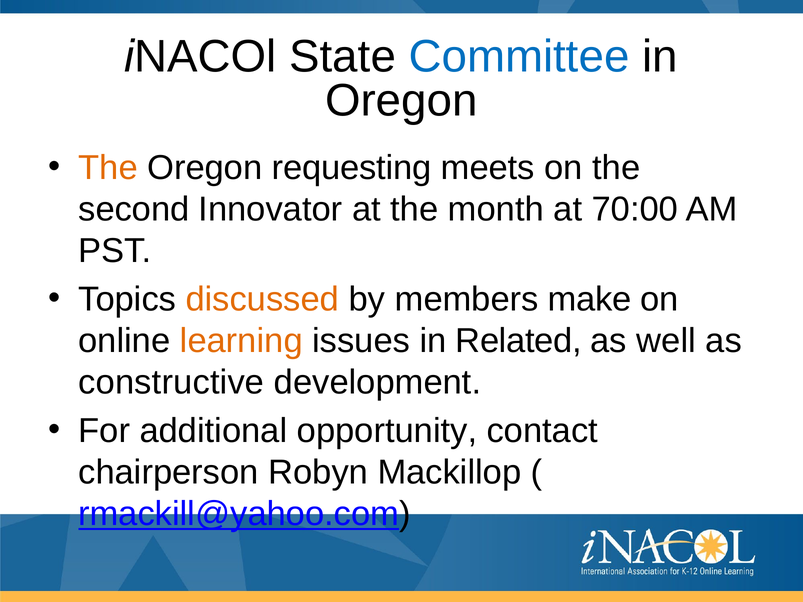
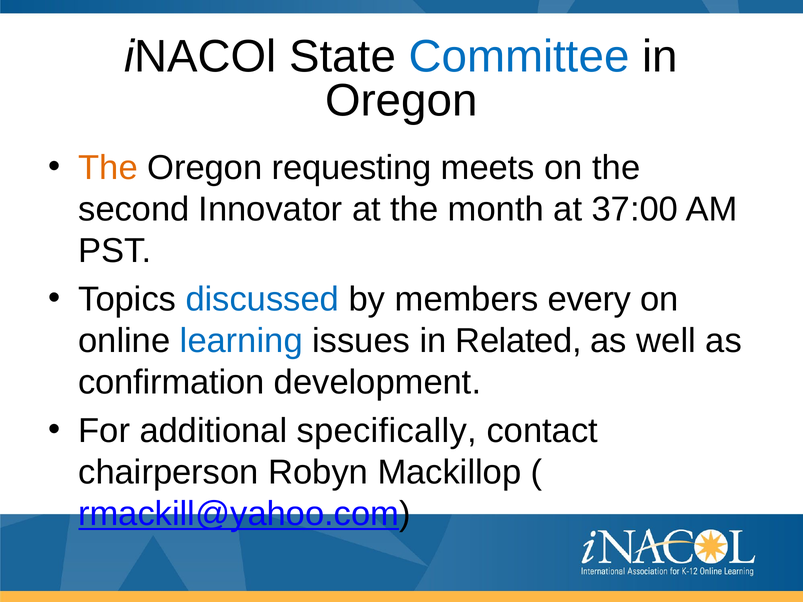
70:00: 70:00 -> 37:00
discussed colour: orange -> blue
make: make -> every
learning colour: orange -> blue
constructive: constructive -> confirmation
opportunity: opportunity -> specifically
